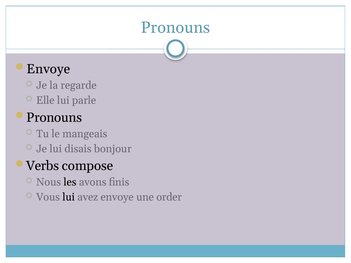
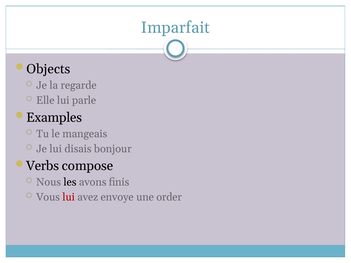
Pronouns at (175, 28): Pronouns -> Imparfait
Envoye at (48, 69): Envoye -> Objects
Pronouns at (54, 118): Pronouns -> Examples
lui at (69, 197) colour: black -> red
